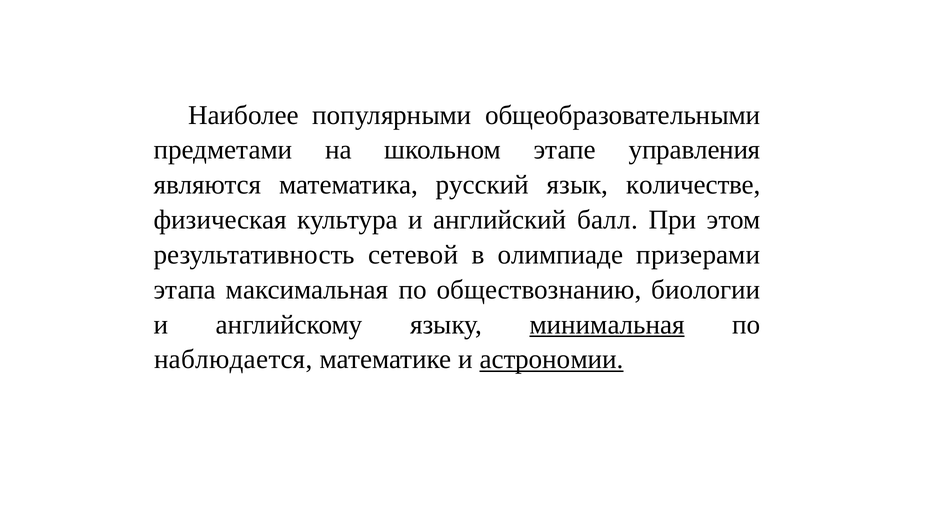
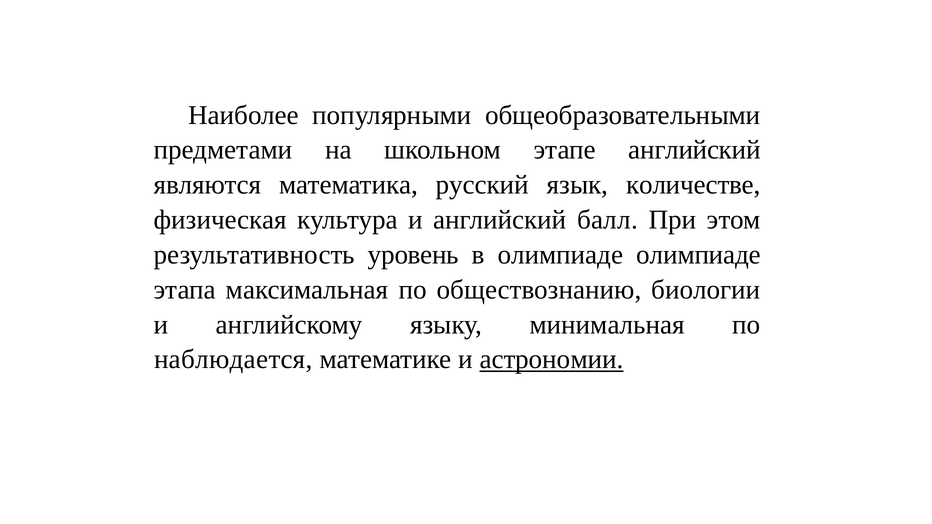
этапе управления: управления -> английский
сетевой: сетевой -> уровень
олимпиаде призерами: призерами -> олимпиаде
минимальная underline: present -> none
